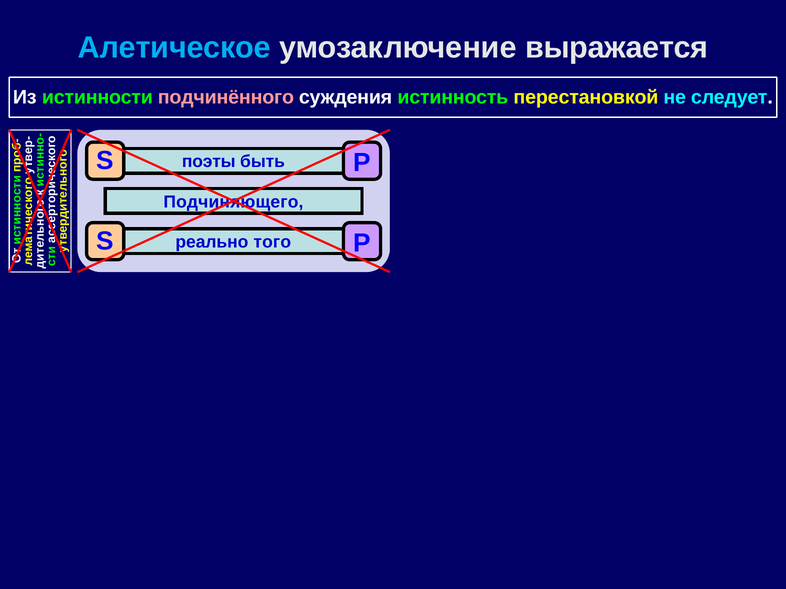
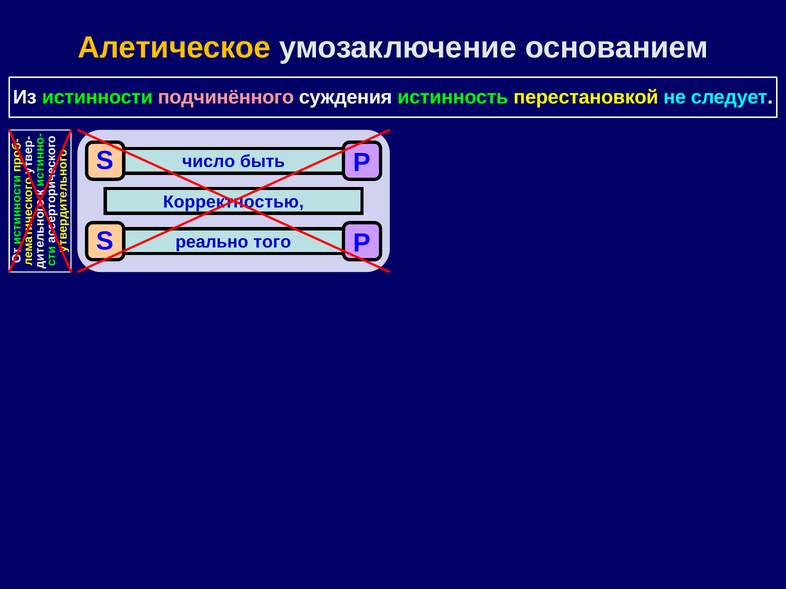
Алетическое colour: light blue -> yellow
выражается: выражается -> основанием
поэты: поэты -> число
Подчиняющего: Подчиняющего -> Корректностью
